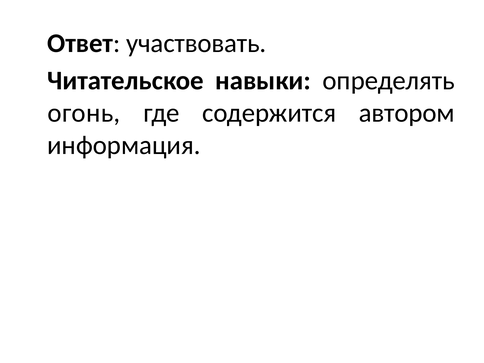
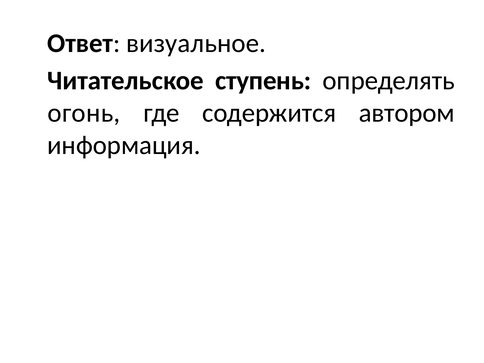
участвовать: участвовать -> визуальное
навыки: навыки -> ступень
